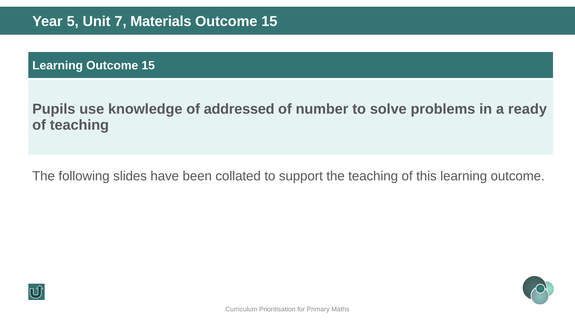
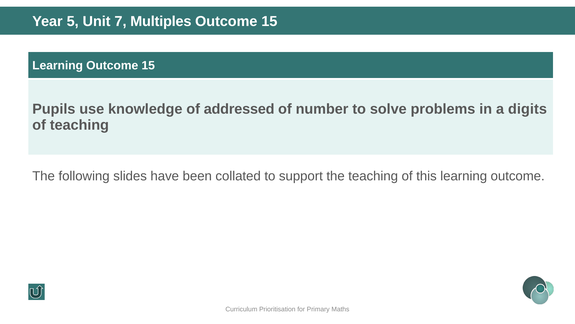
Materials: Materials -> Multiples
ready: ready -> digits
